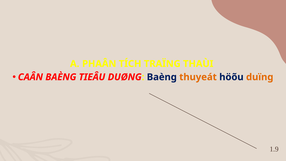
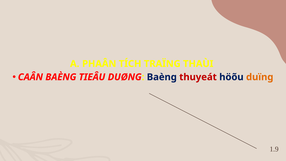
thuyeát colour: orange -> red
